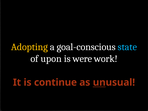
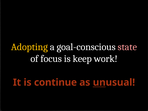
state colour: light blue -> pink
upon: upon -> focus
were: were -> keep
